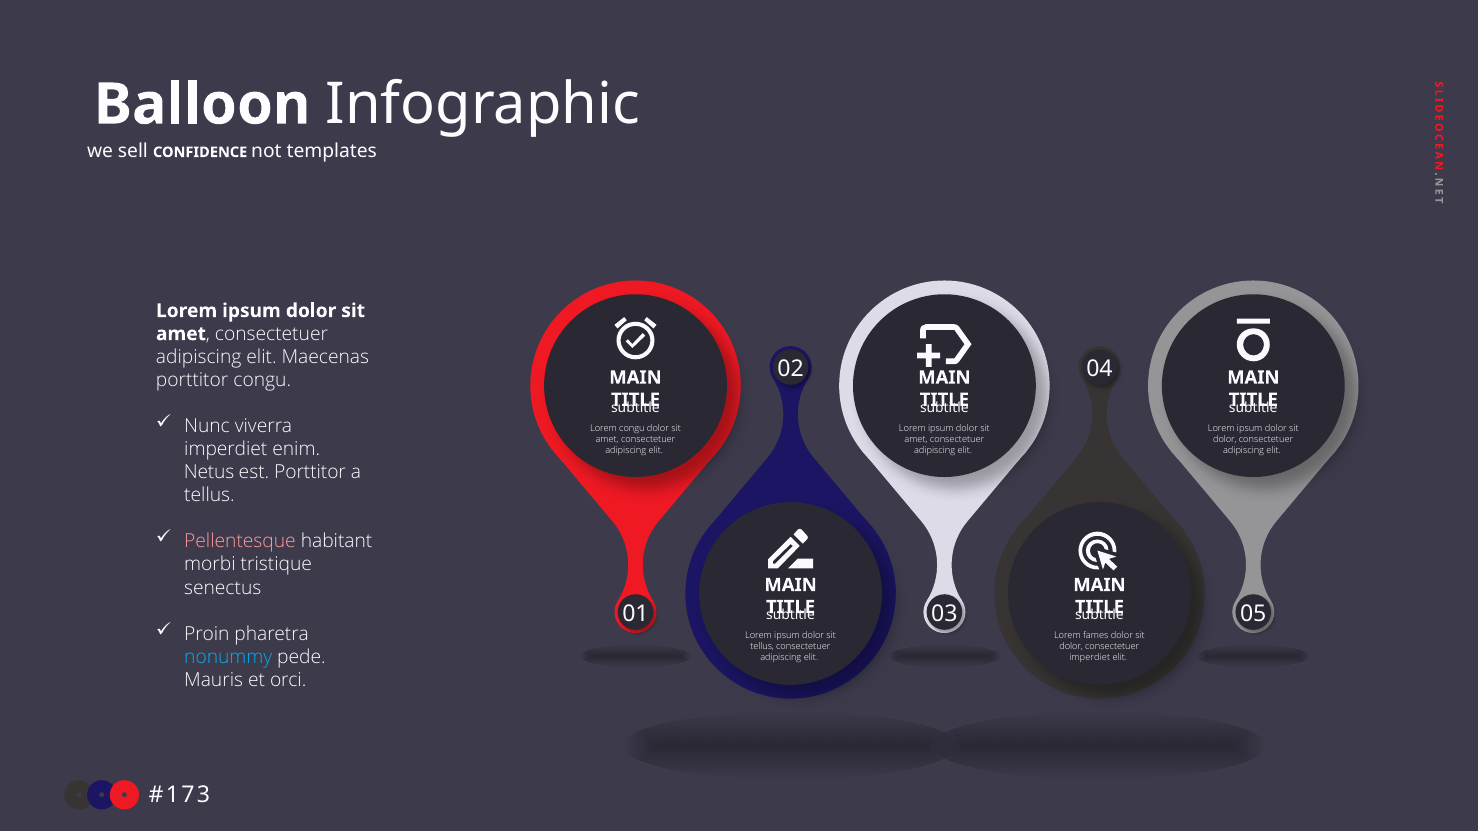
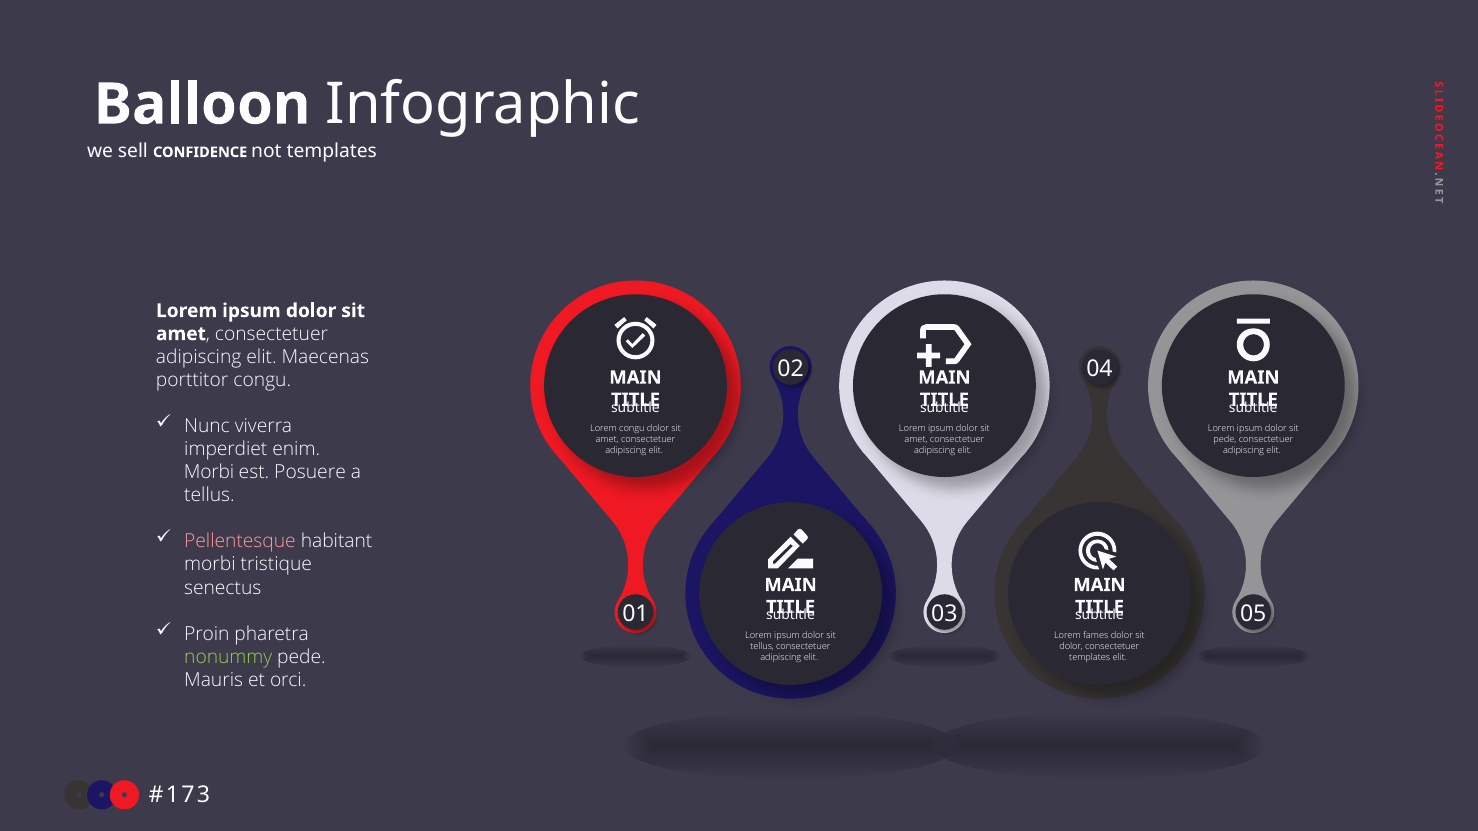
dolor at (1225, 439): dolor -> pede
Netus at (209, 472): Netus -> Morbi
est Porttitor: Porttitor -> Posuere
nonummy colour: light blue -> light green
imperdiet at (1090, 658): imperdiet -> templates
